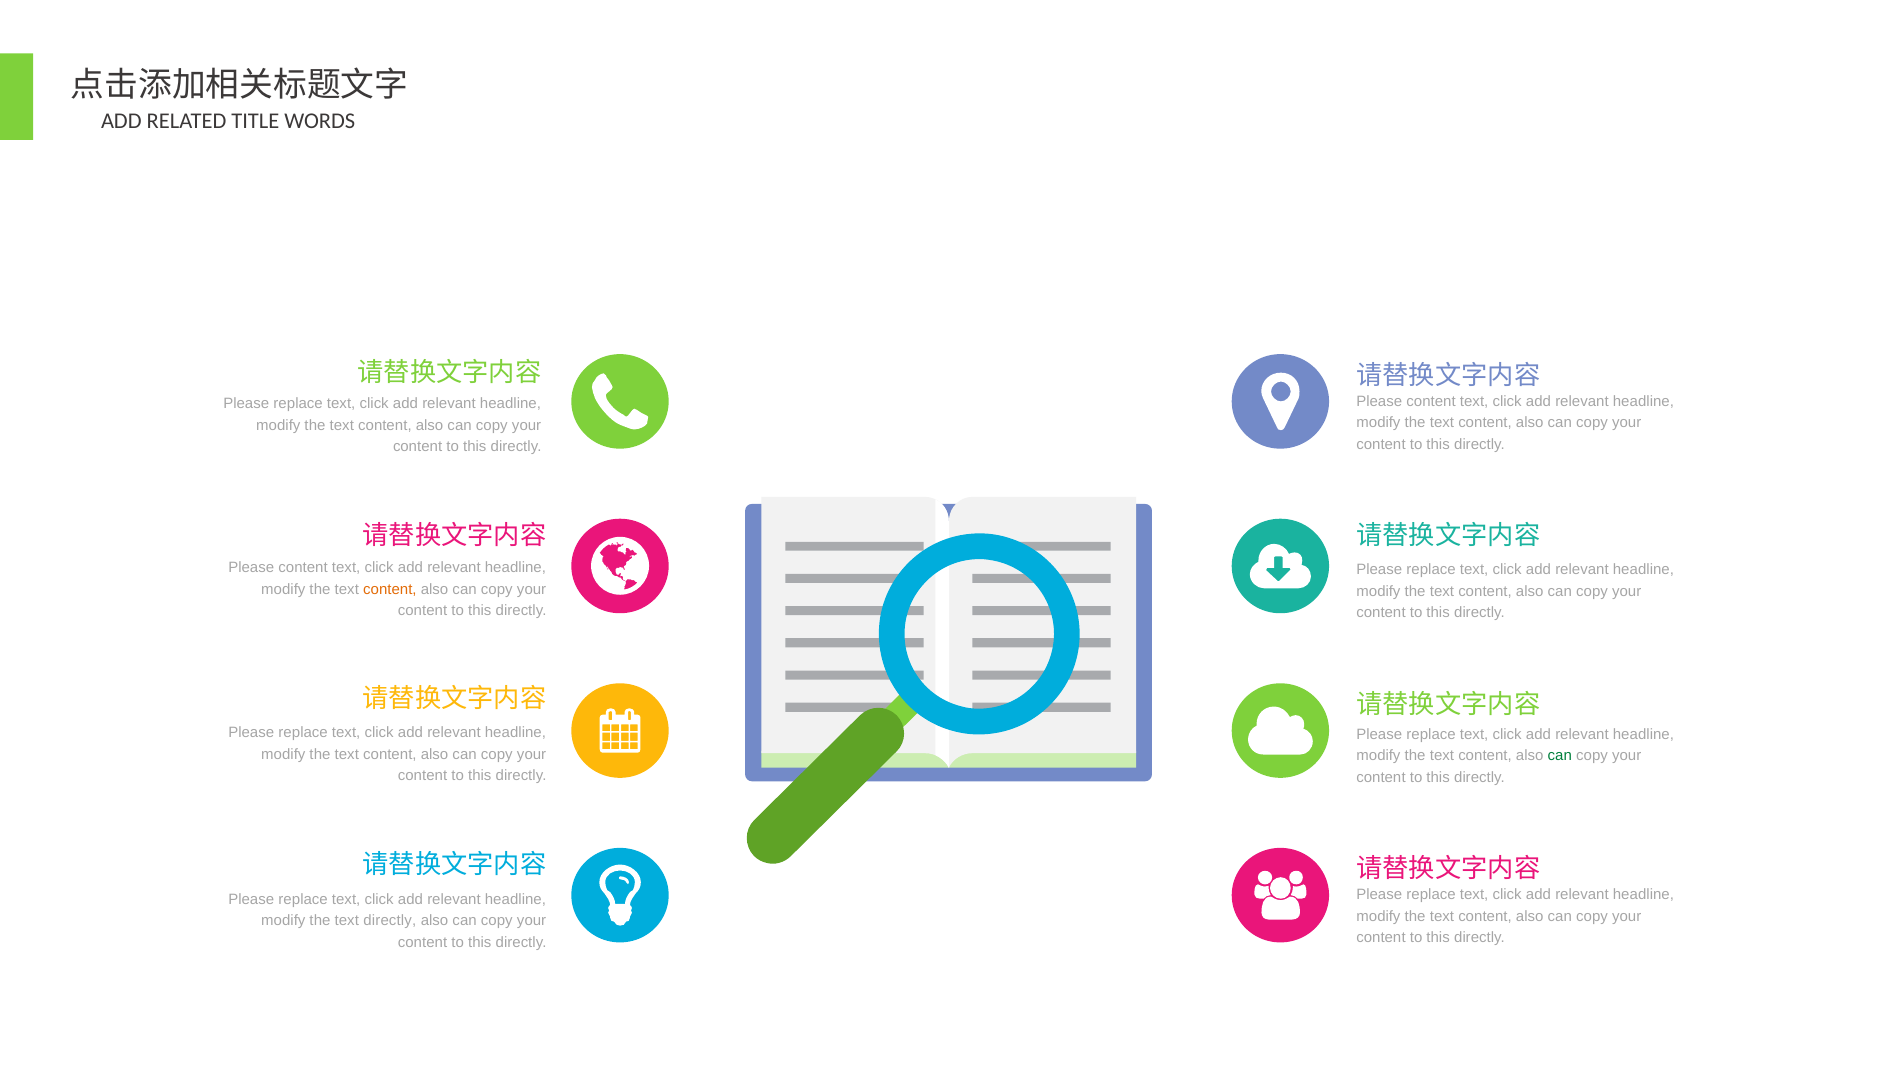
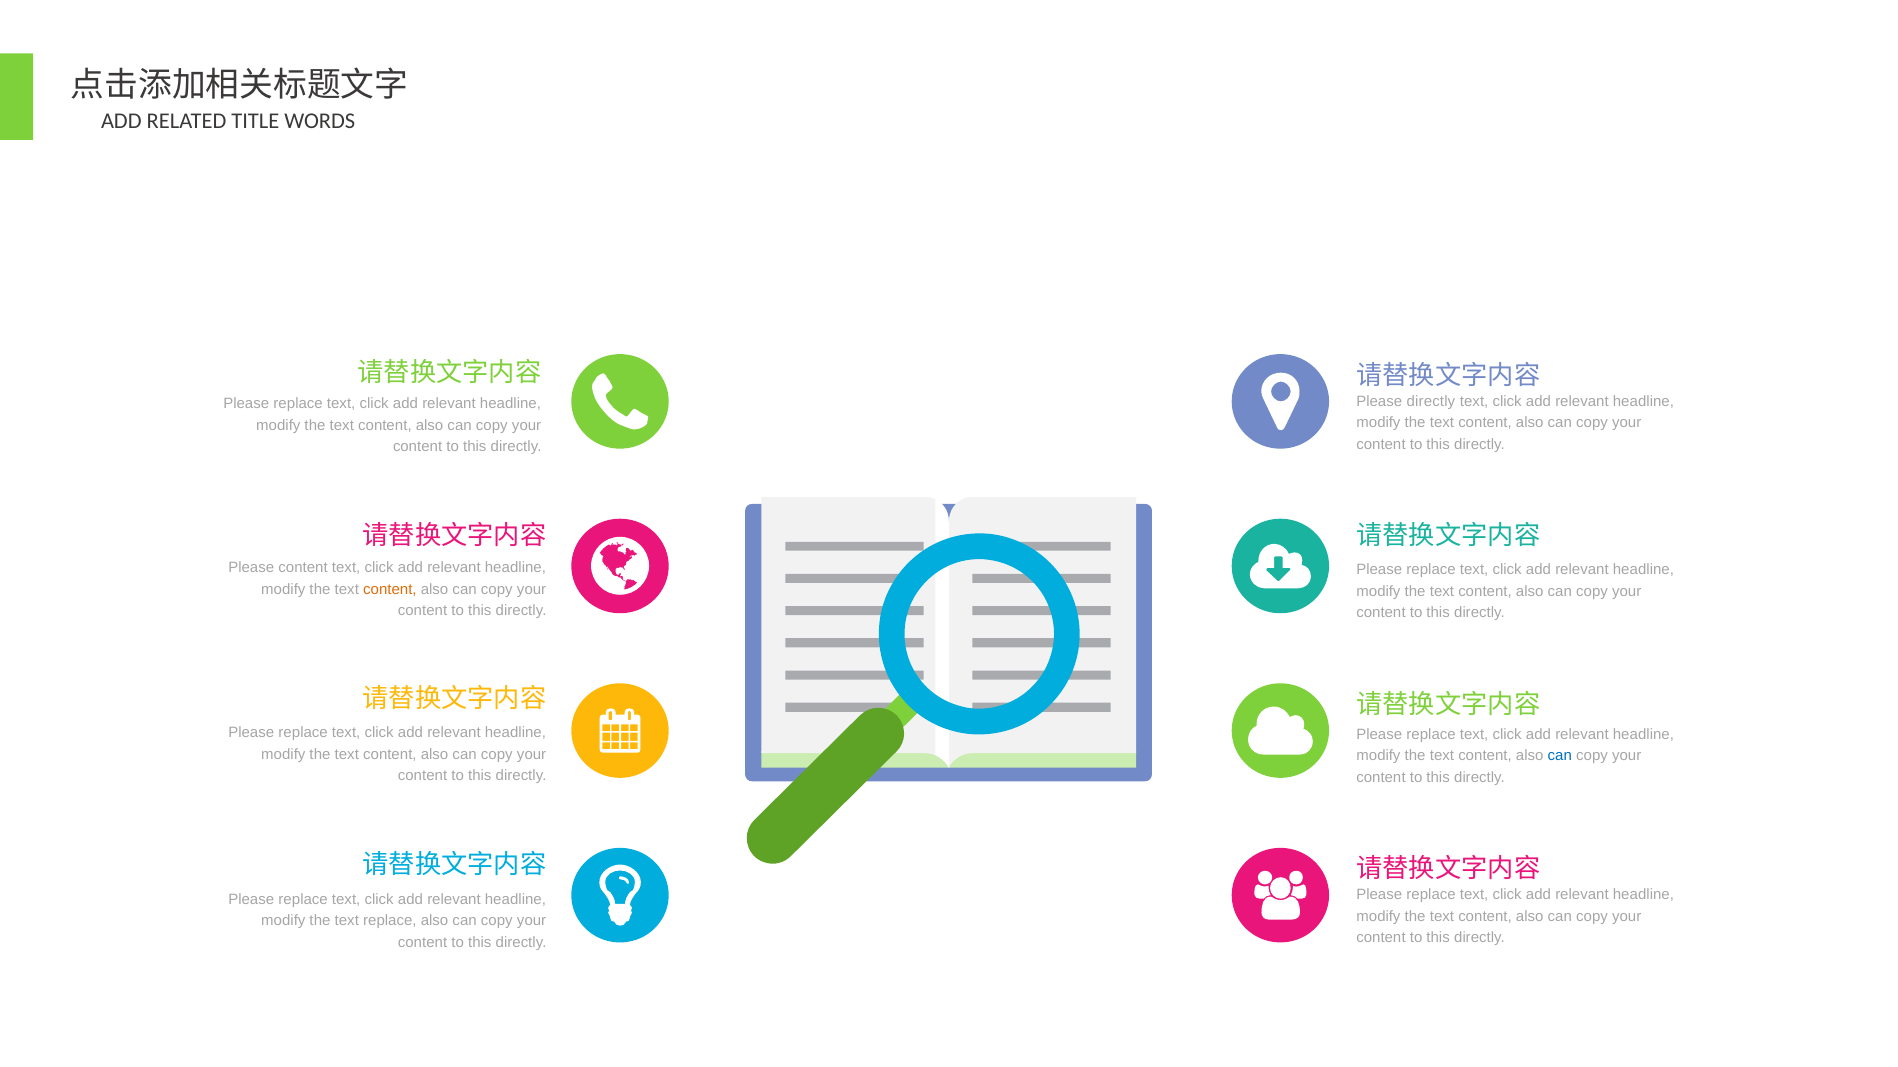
content at (1431, 401): content -> directly
can at (1560, 756) colour: green -> blue
text directly: directly -> replace
